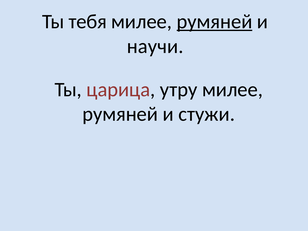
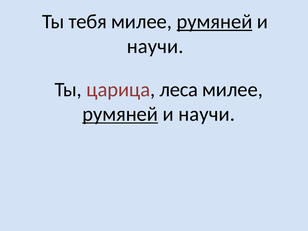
утру: утру -> леса
румяней at (120, 114) underline: none -> present
стужи at (207, 114): стужи -> научи
